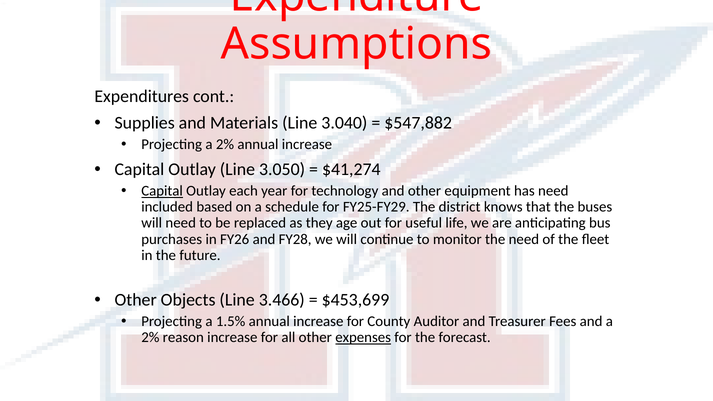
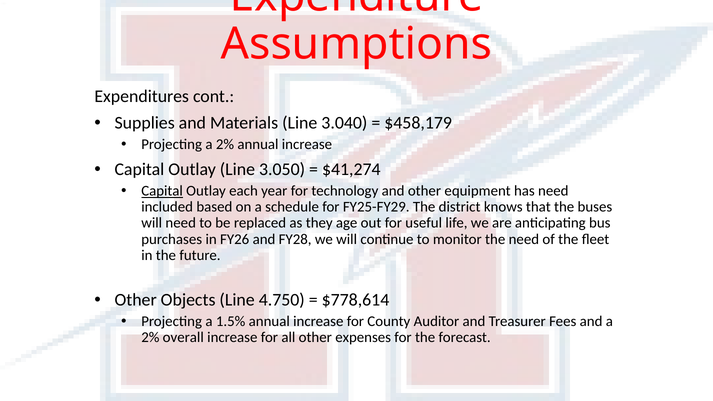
$547,882: $547,882 -> $458,179
3.466: 3.466 -> 4.750
$453,699: $453,699 -> $778,614
reason: reason -> overall
expenses underline: present -> none
